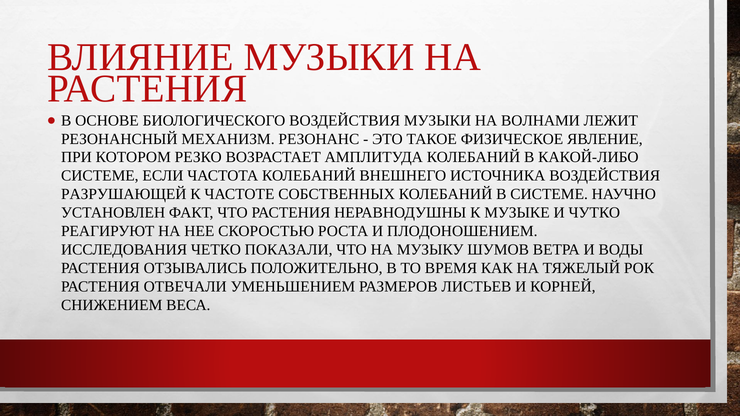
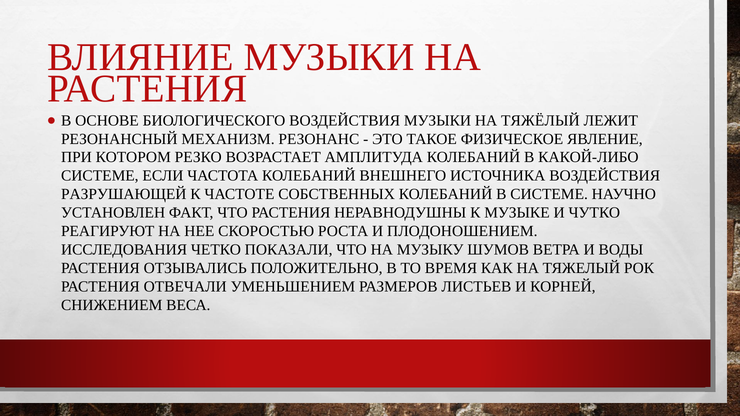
ВОЛНАМИ: ВОЛНАМИ -> ТЯЖЁЛЫЙ
